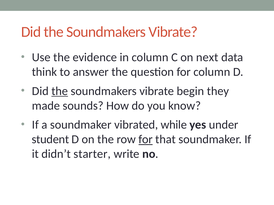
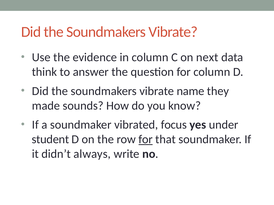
the at (60, 91) underline: present -> none
begin: begin -> name
while: while -> focus
starter: starter -> always
